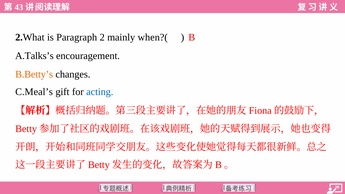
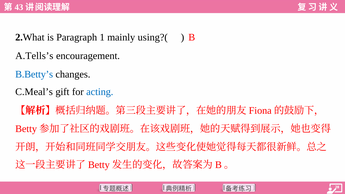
2: 2 -> 1
when?(: when?( -> using?(
A.Talks’s: A.Talks’s -> A.Tells’s
B.Betty’s colour: orange -> blue
